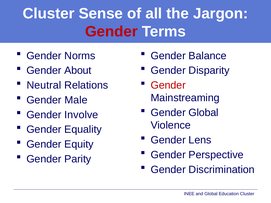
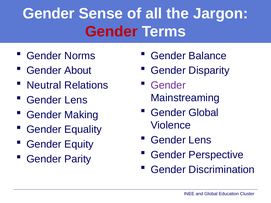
Cluster at (49, 13): Cluster -> Gender
Gender at (168, 85) colour: red -> purple
Male at (76, 100): Male -> Lens
Involve: Involve -> Making
